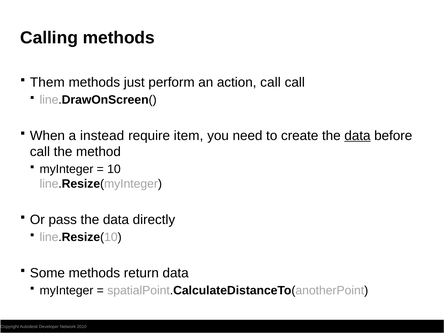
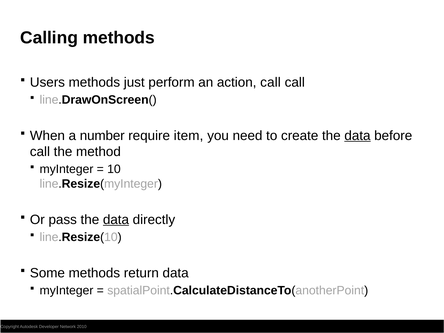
Them: Them -> Users
instead: instead -> number
data at (116, 220) underline: none -> present
